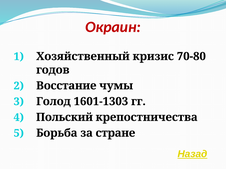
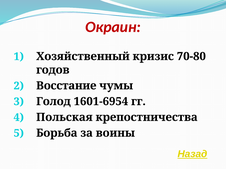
1601-1303: 1601-1303 -> 1601-6954
Польский: Польский -> Польская
стране: стране -> воины
